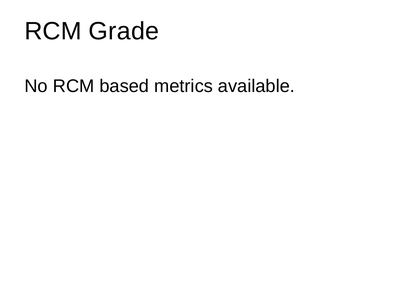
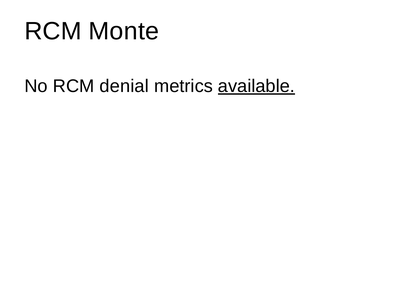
Grade: Grade -> Monte
based: based -> denial
available underline: none -> present
